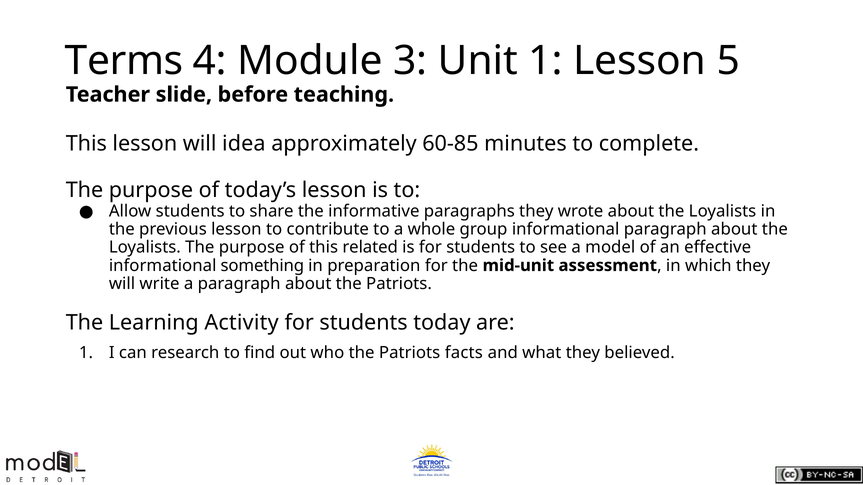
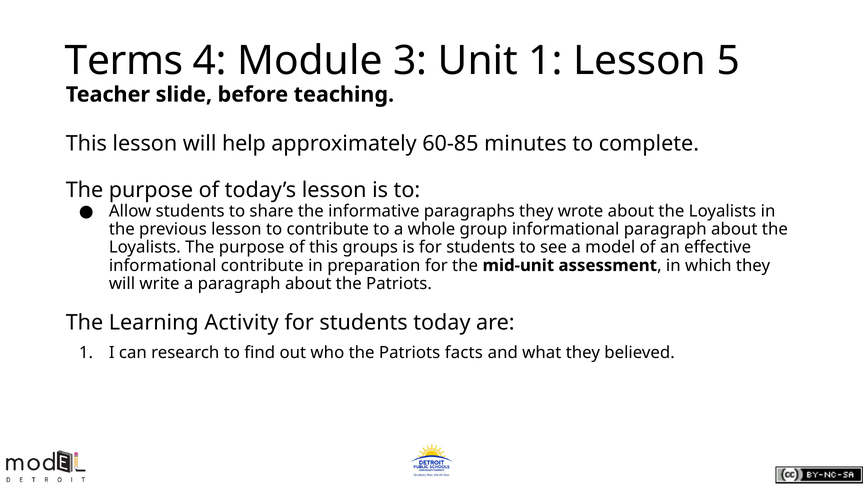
idea: idea -> help
related: related -> groups
informational something: something -> contribute
